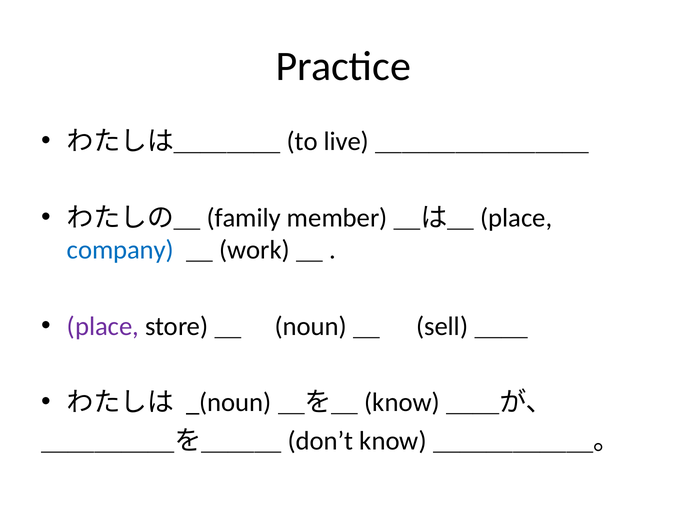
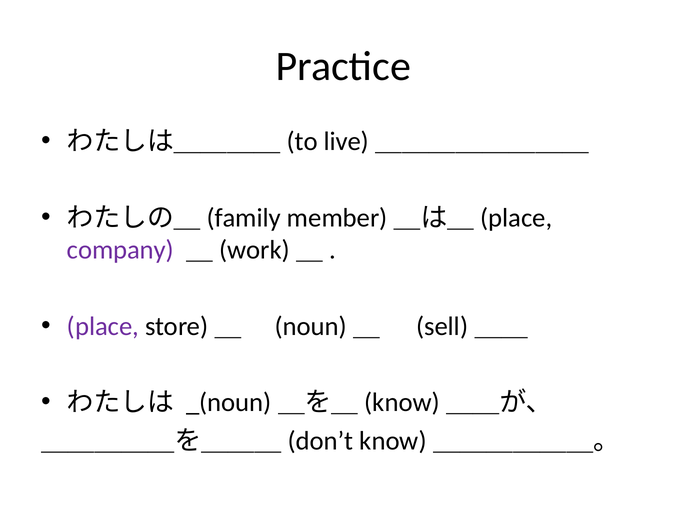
company colour: blue -> purple
